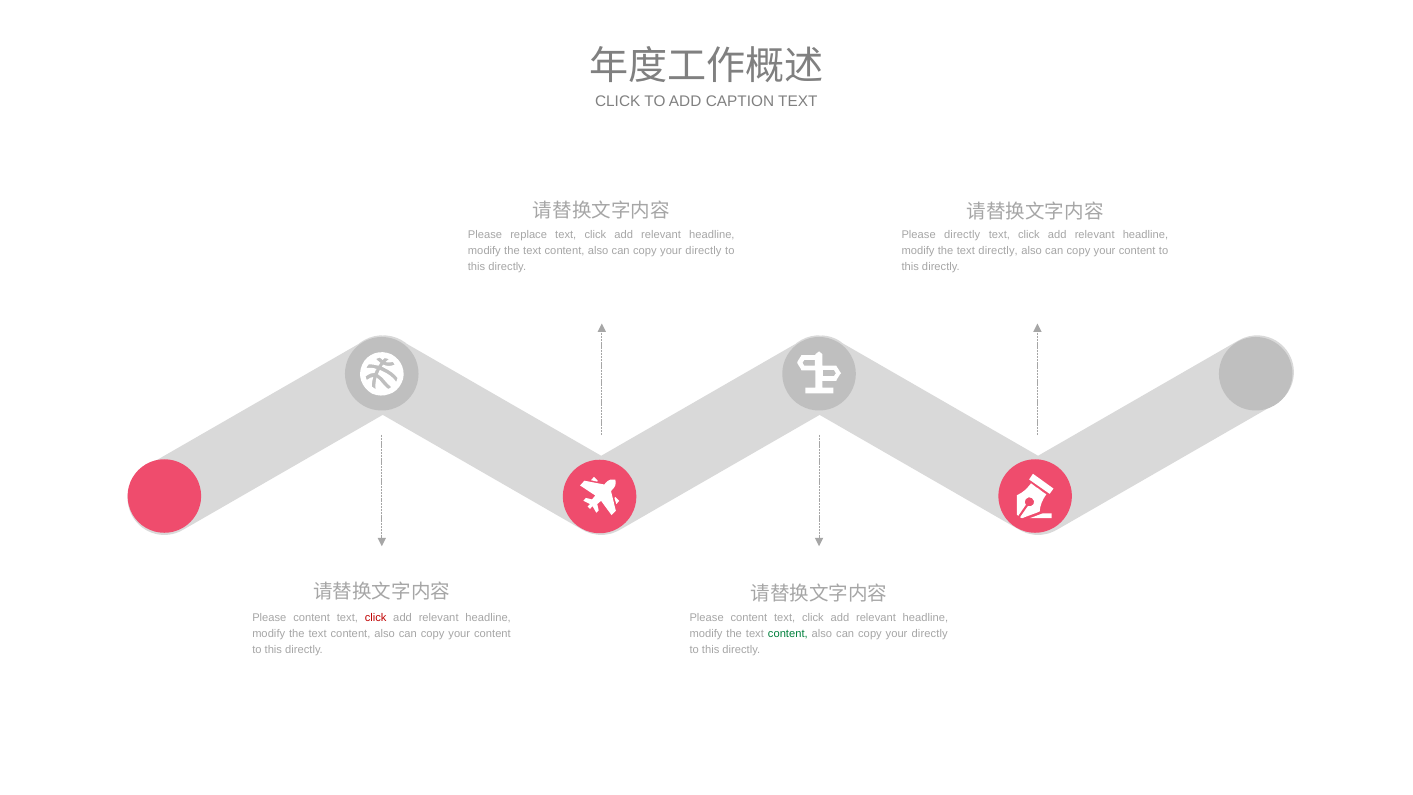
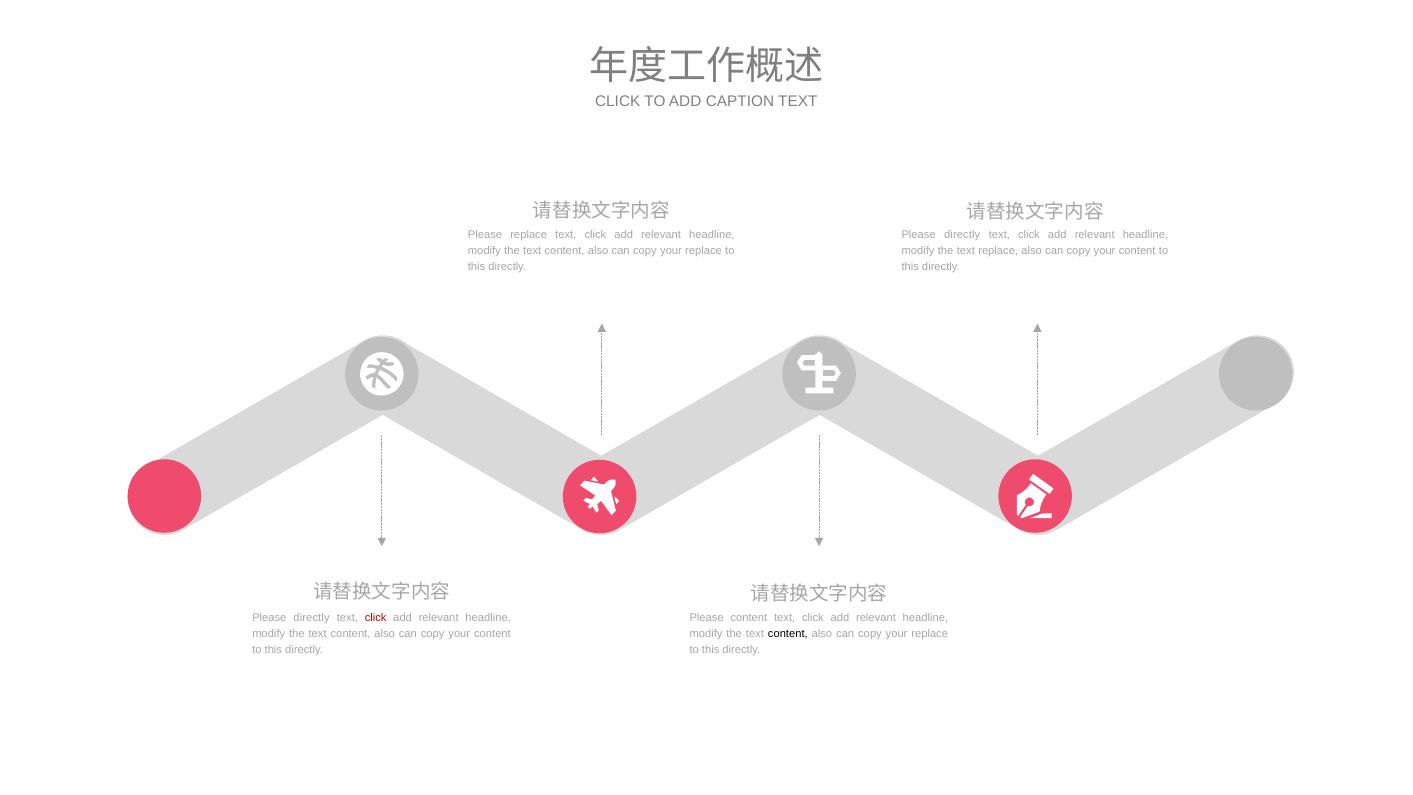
directly at (704, 251): directly -> replace
text directly: directly -> replace
content at (312, 617): content -> directly
content at (788, 633) colour: green -> black
directly at (930, 633): directly -> replace
